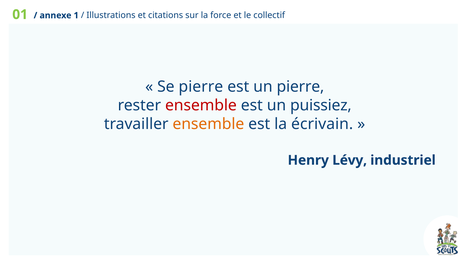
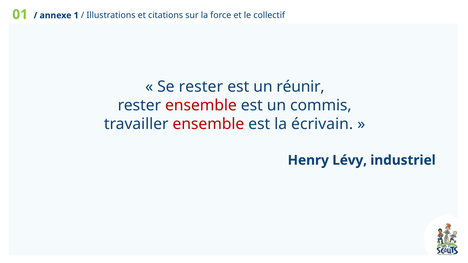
Se pierre: pierre -> rester
un pierre: pierre -> réunir
puissiez: puissiez -> commis
ensemble at (208, 124) colour: orange -> red
